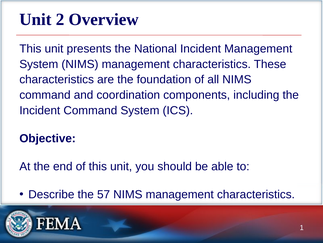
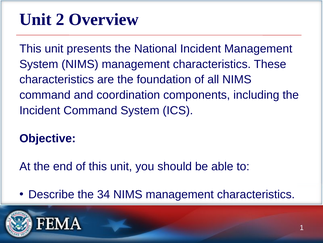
57: 57 -> 34
